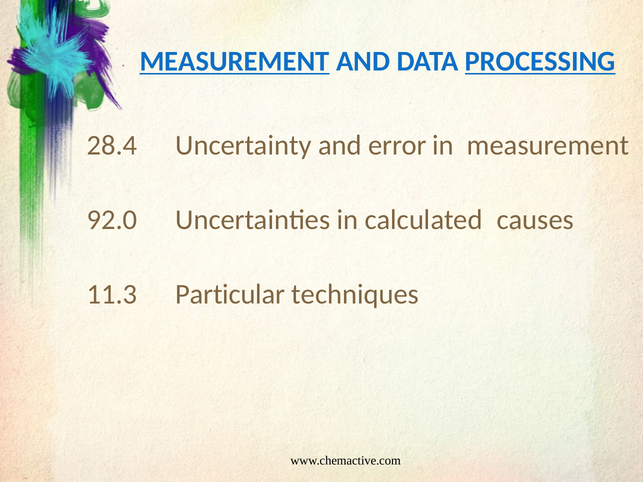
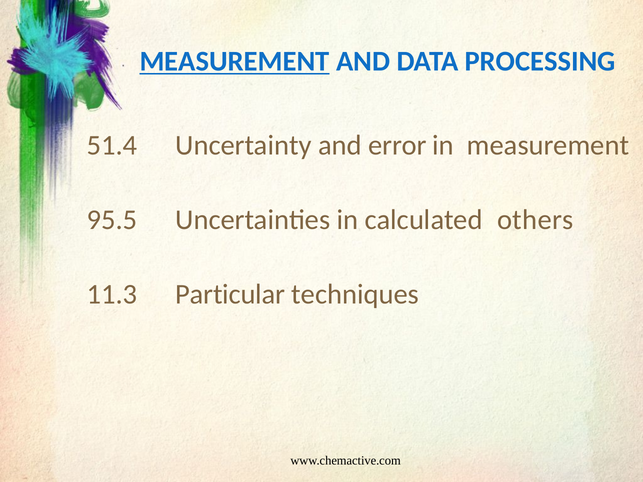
PROCESSING underline: present -> none
28.4: 28.4 -> 51.4
92.0: 92.0 -> 95.5
causes: causes -> others
